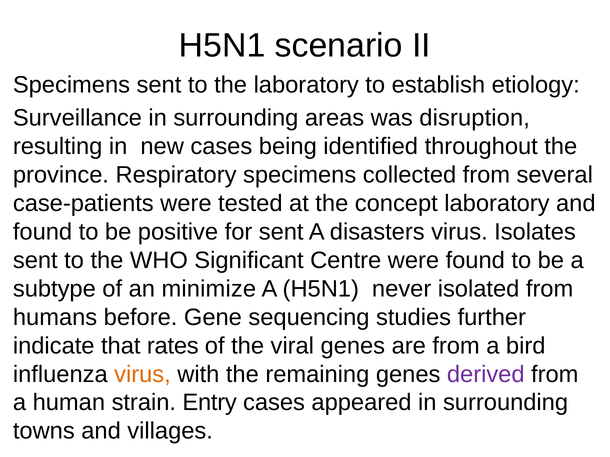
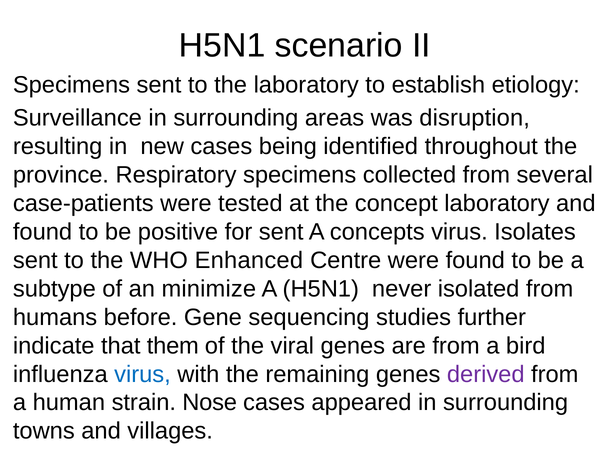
disasters: disasters -> concepts
Significant: Significant -> Enhanced
rates: rates -> them
virus at (143, 375) colour: orange -> blue
Entry: Entry -> Nose
